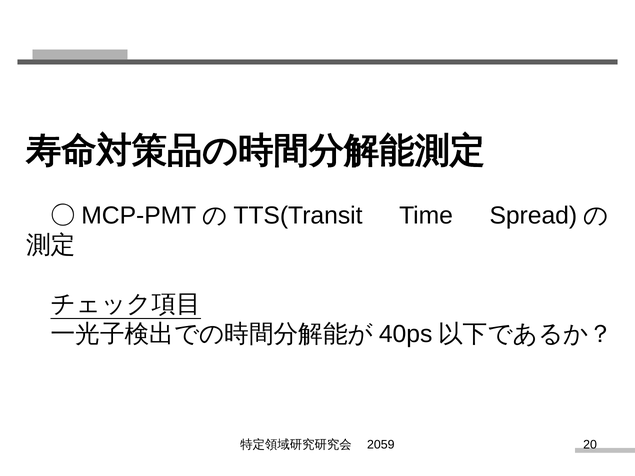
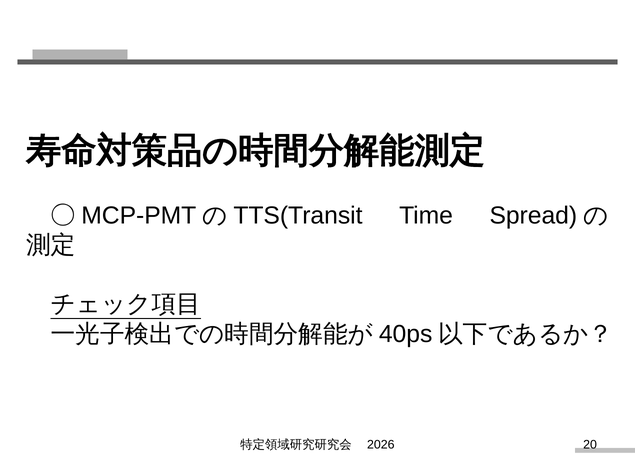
2059: 2059 -> 2026
